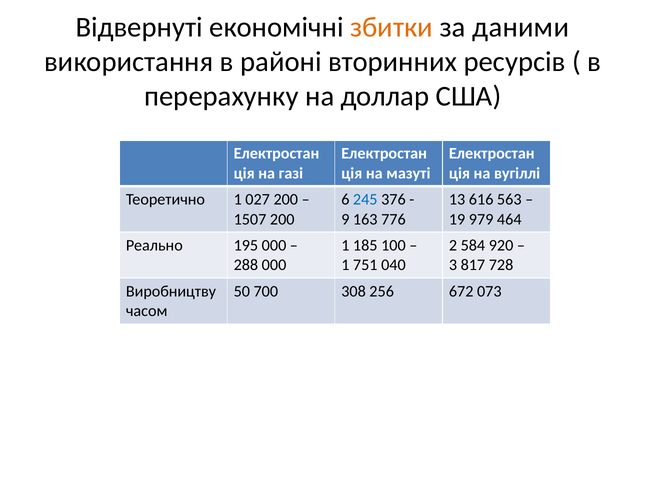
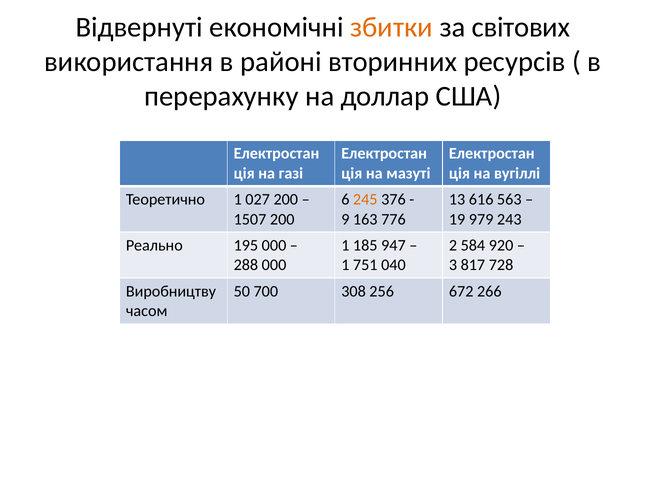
даними: даними -> світових
245 colour: blue -> orange
464: 464 -> 243
100: 100 -> 947
073: 073 -> 266
